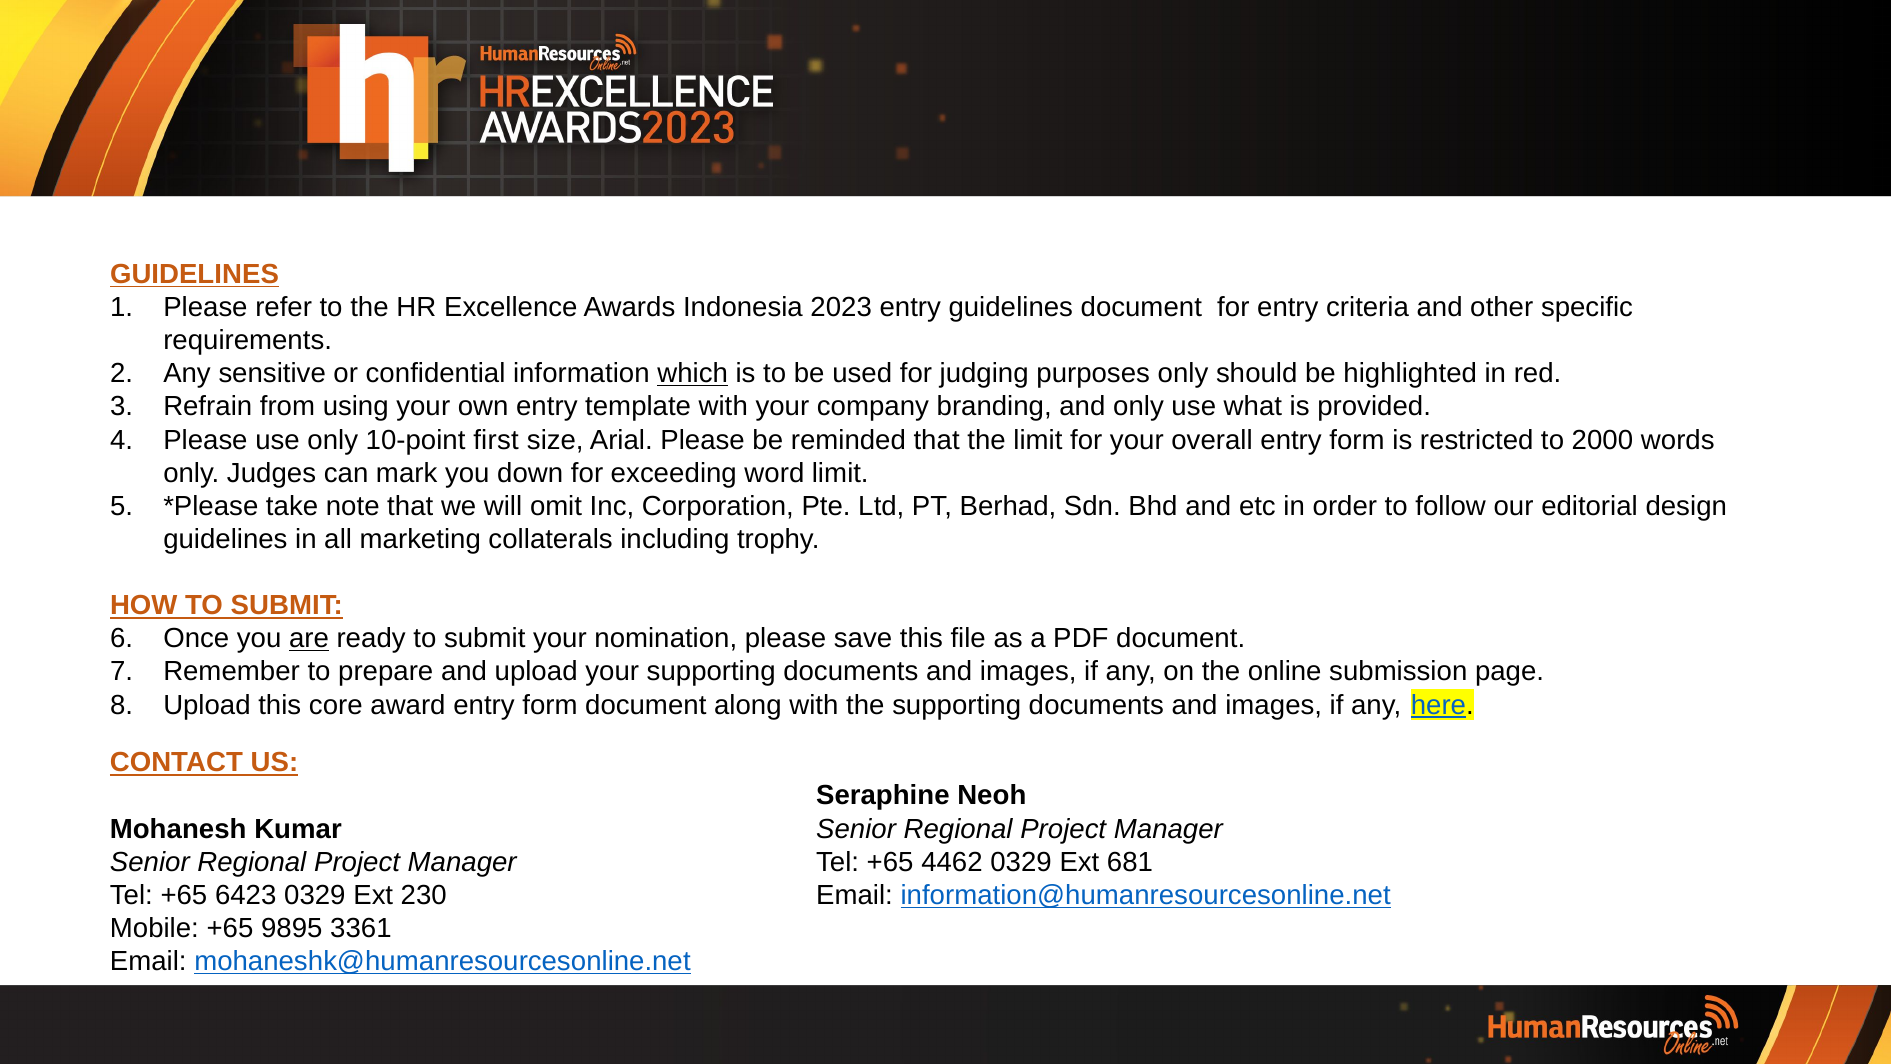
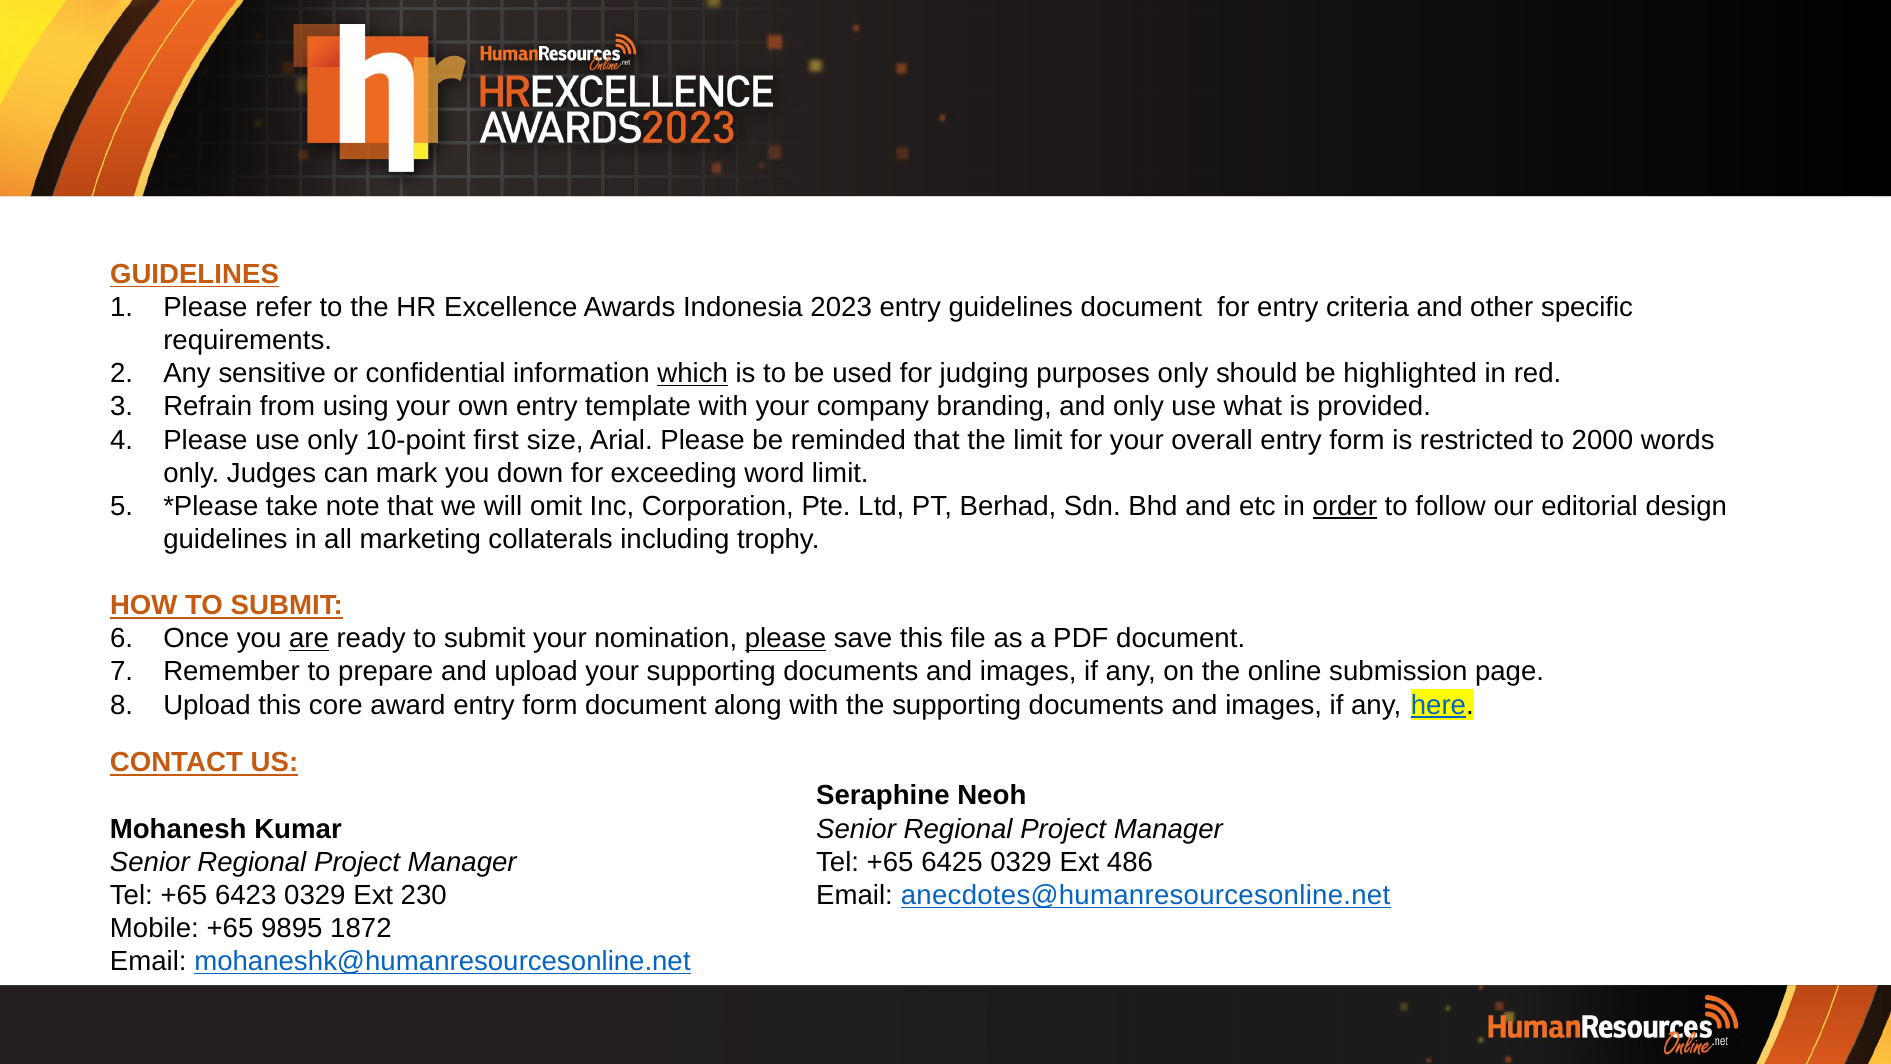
order underline: none -> present
please at (786, 639) underline: none -> present
4462: 4462 -> 6425
681: 681 -> 486
information@humanresourcesonline.net: information@humanresourcesonline.net -> anecdotes@humanresourcesonline.net
3361: 3361 -> 1872
